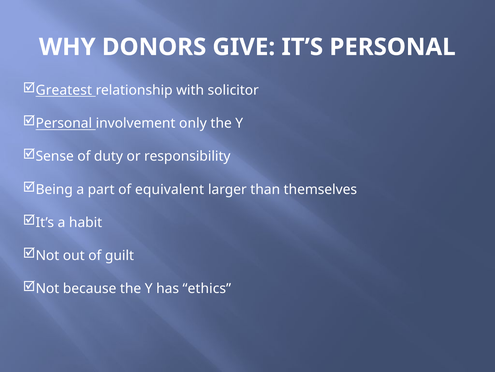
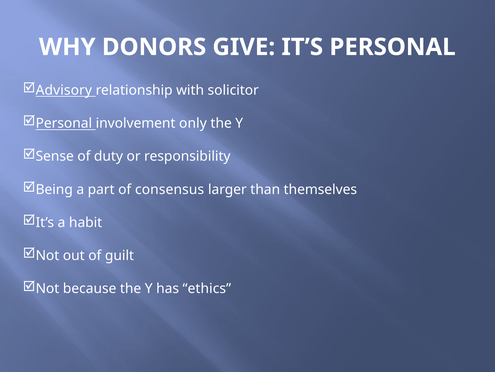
Greatest: Greatest -> Advisory
equivalent: equivalent -> consensus
